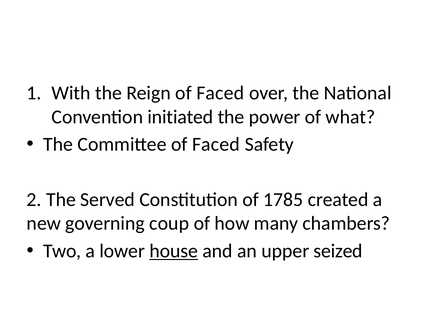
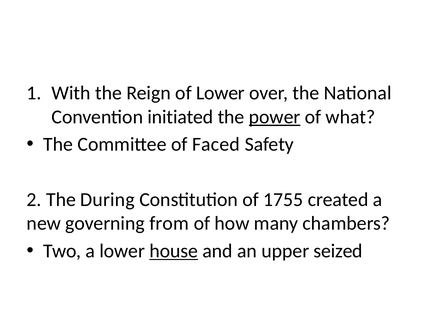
Reign of Faced: Faced -> Lower
power underline: none -> present
Served: Served -> During
1785: 1785 -> 1755
coup: coup -> from
